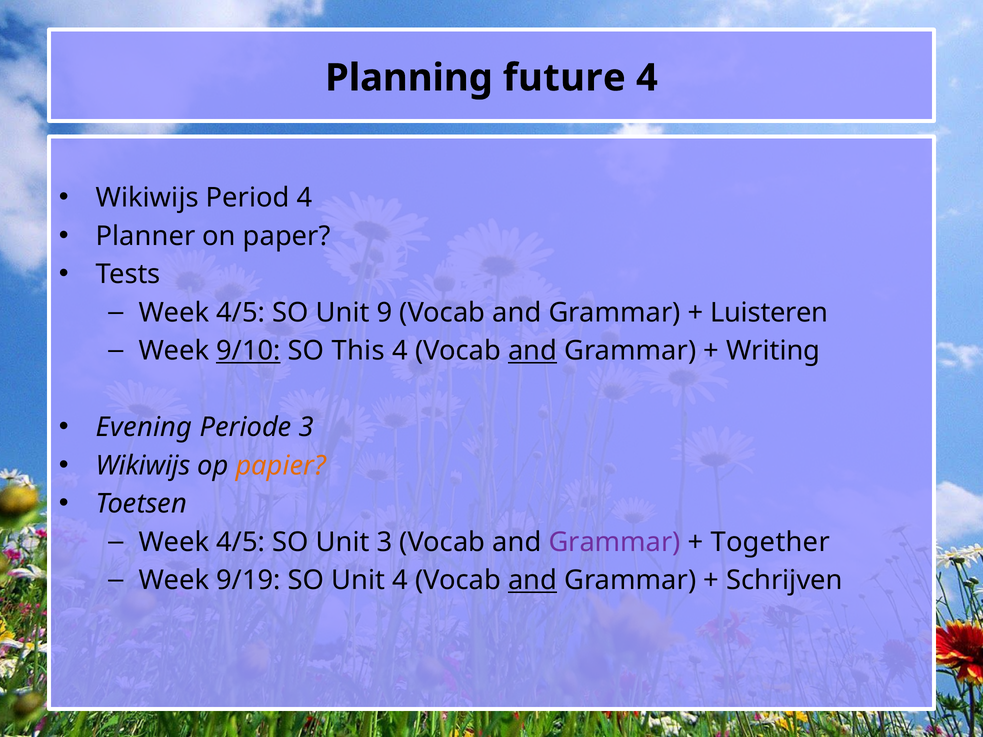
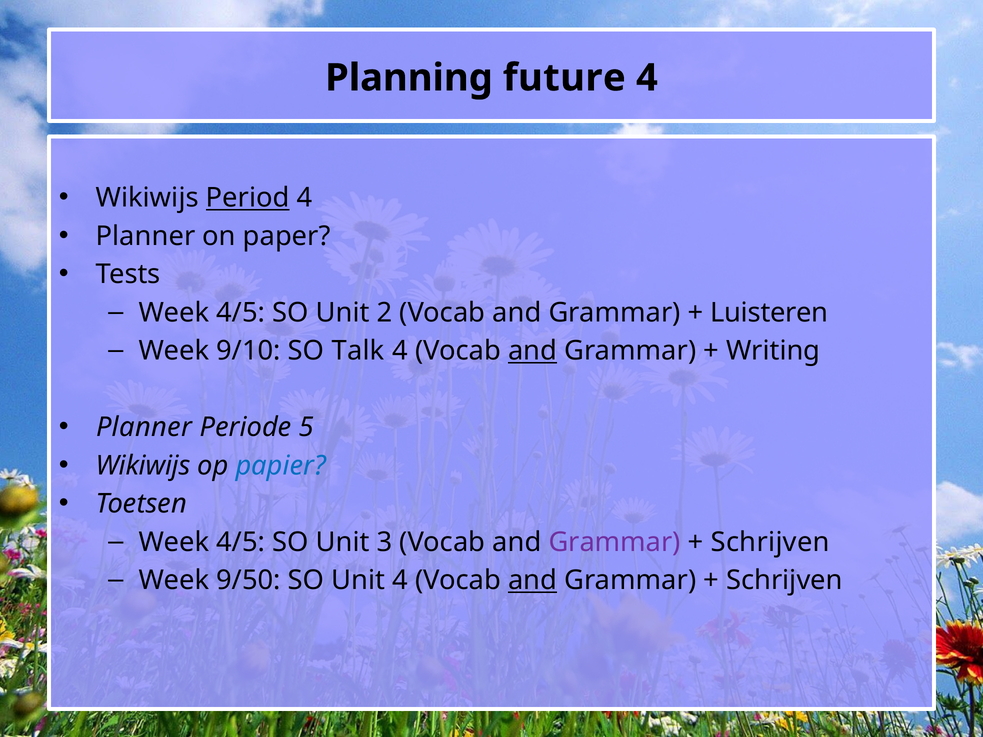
Period underline: none -> present
9: 9 -> 2
9/10 underline: present -> none
This: This -> Talk
Evening at (144, 428): Evening -> Planner
Periode 3: 3 -> 5
papier colour: orange -> blue
Together at (770, 542): Together -> Schrijven
9/19: 9/19 -> 9/50
